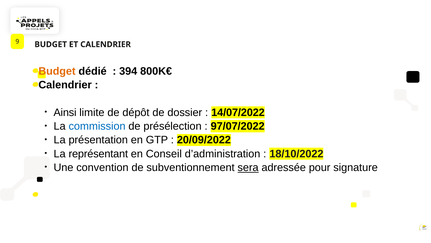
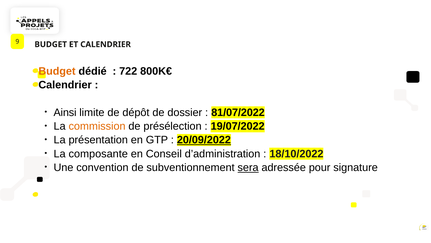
394: 394 -> 722
14/07/2022: 14/07/2022 -> 81/07/2022
commission colour: blue -> orange
97/07/2022: 97/07/2022 -> 19/07/2022
20/09/2022 underline: none -> present
représentant: représentant -> composante
